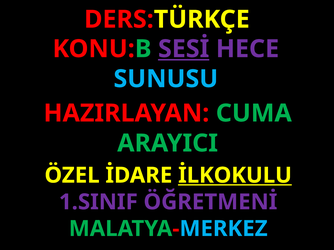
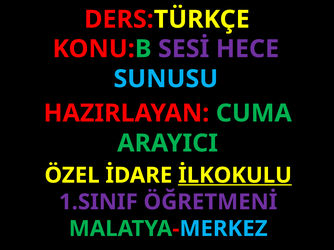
SESİ underline: present -> none
